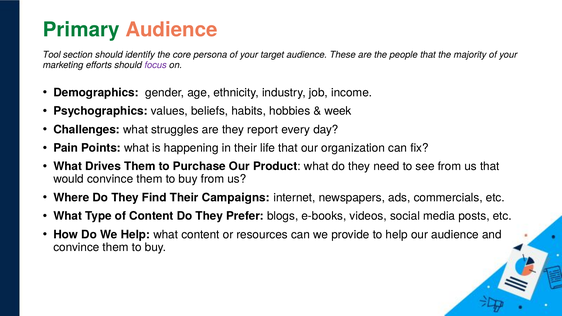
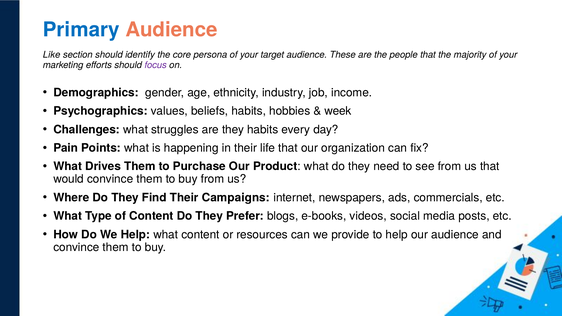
Primary colour: green -> blue
Tool: Tool -> Like
they report: report -> habits
